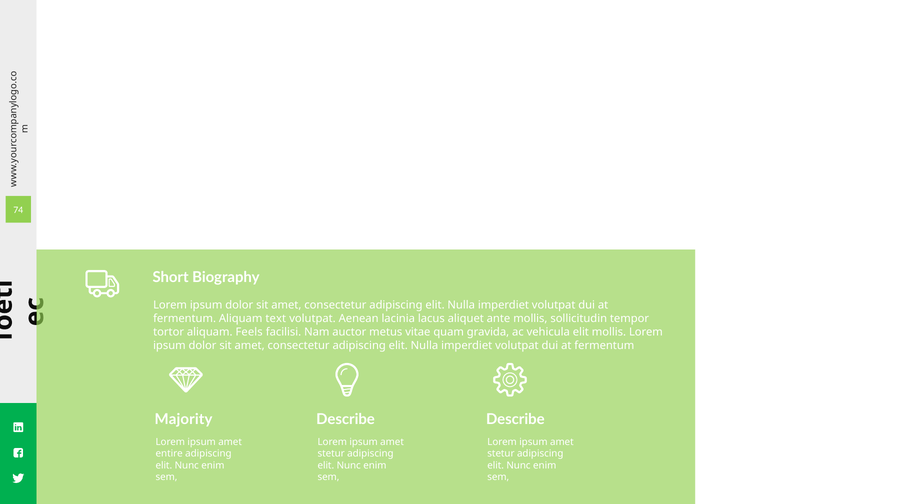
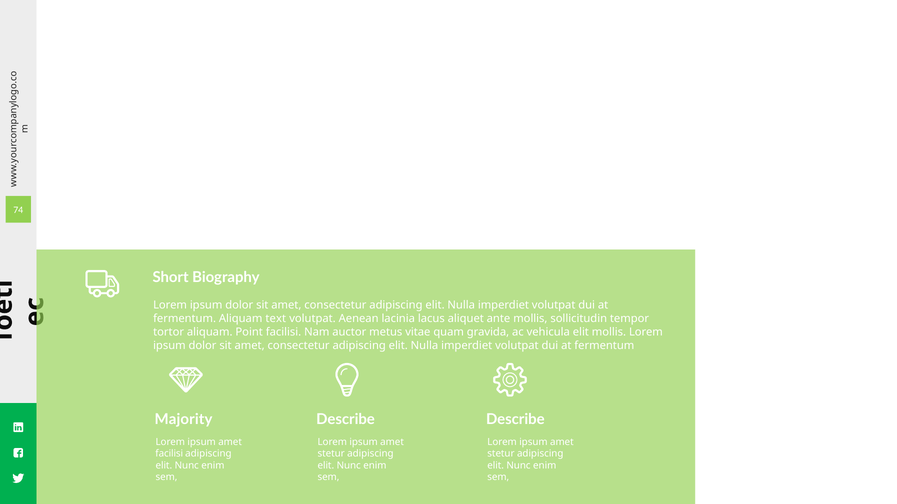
Feels: Feels -> Point
entire at (169, 454): entire -> facilisi
